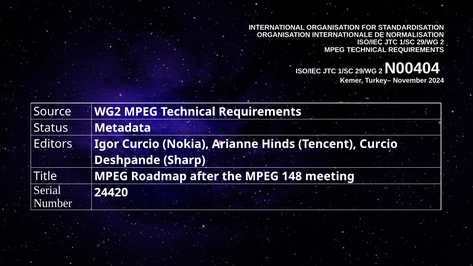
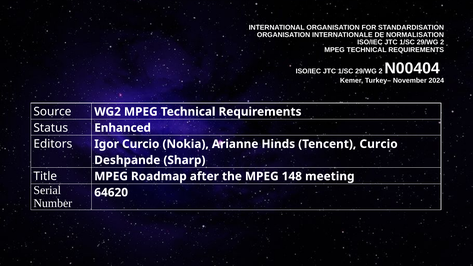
Metadata: Metadata -> Enhanced
24420: 24420 -> 64620
